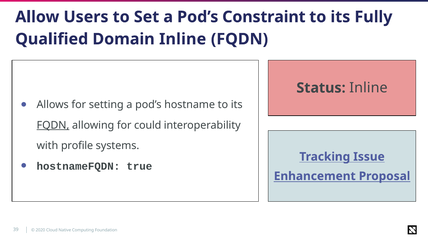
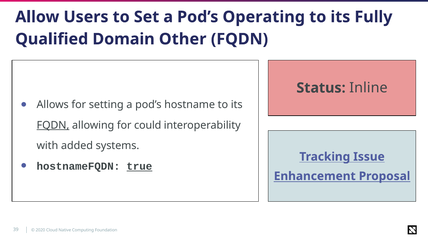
Constraint: Constraint -> Operating
Domain Inline: Inline -> Other
profile: profile -> added
true underline: none -> present
